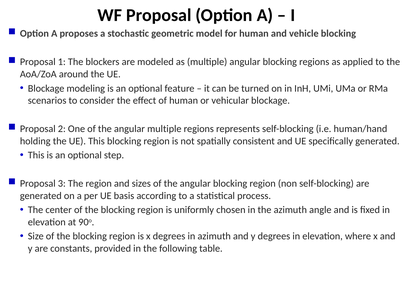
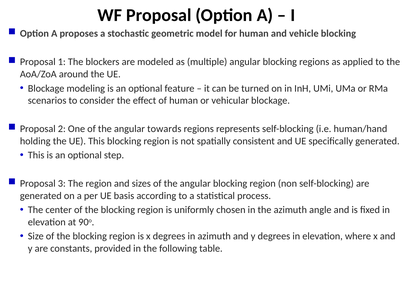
angular multiple: multiple -> towards
